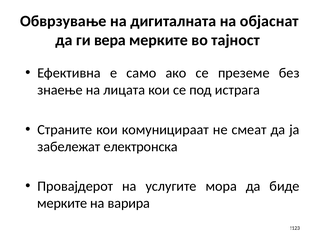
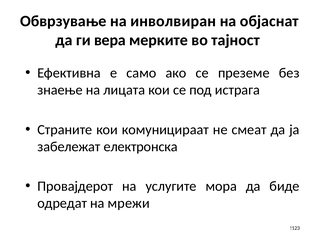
дигиталната: дигиталната -> инволвиран
мерките at (62, 203): мерките -> одредат
варира: варира -> мрежи
